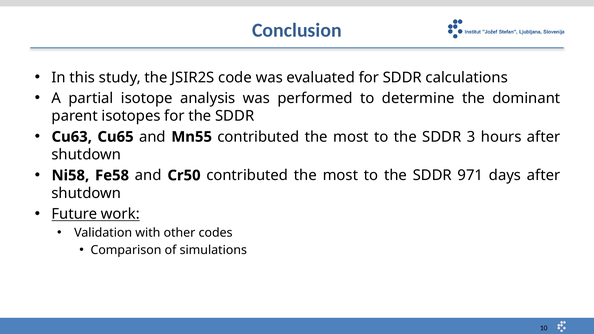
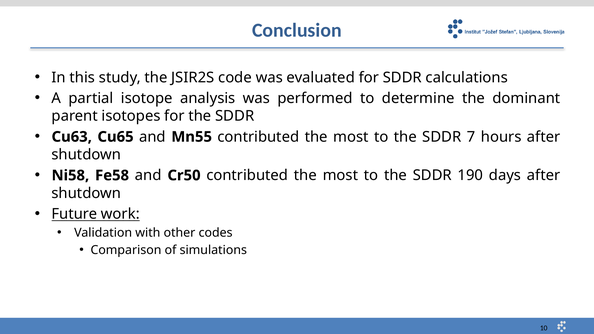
3: 3 -> 7
971: 971 -> 190
